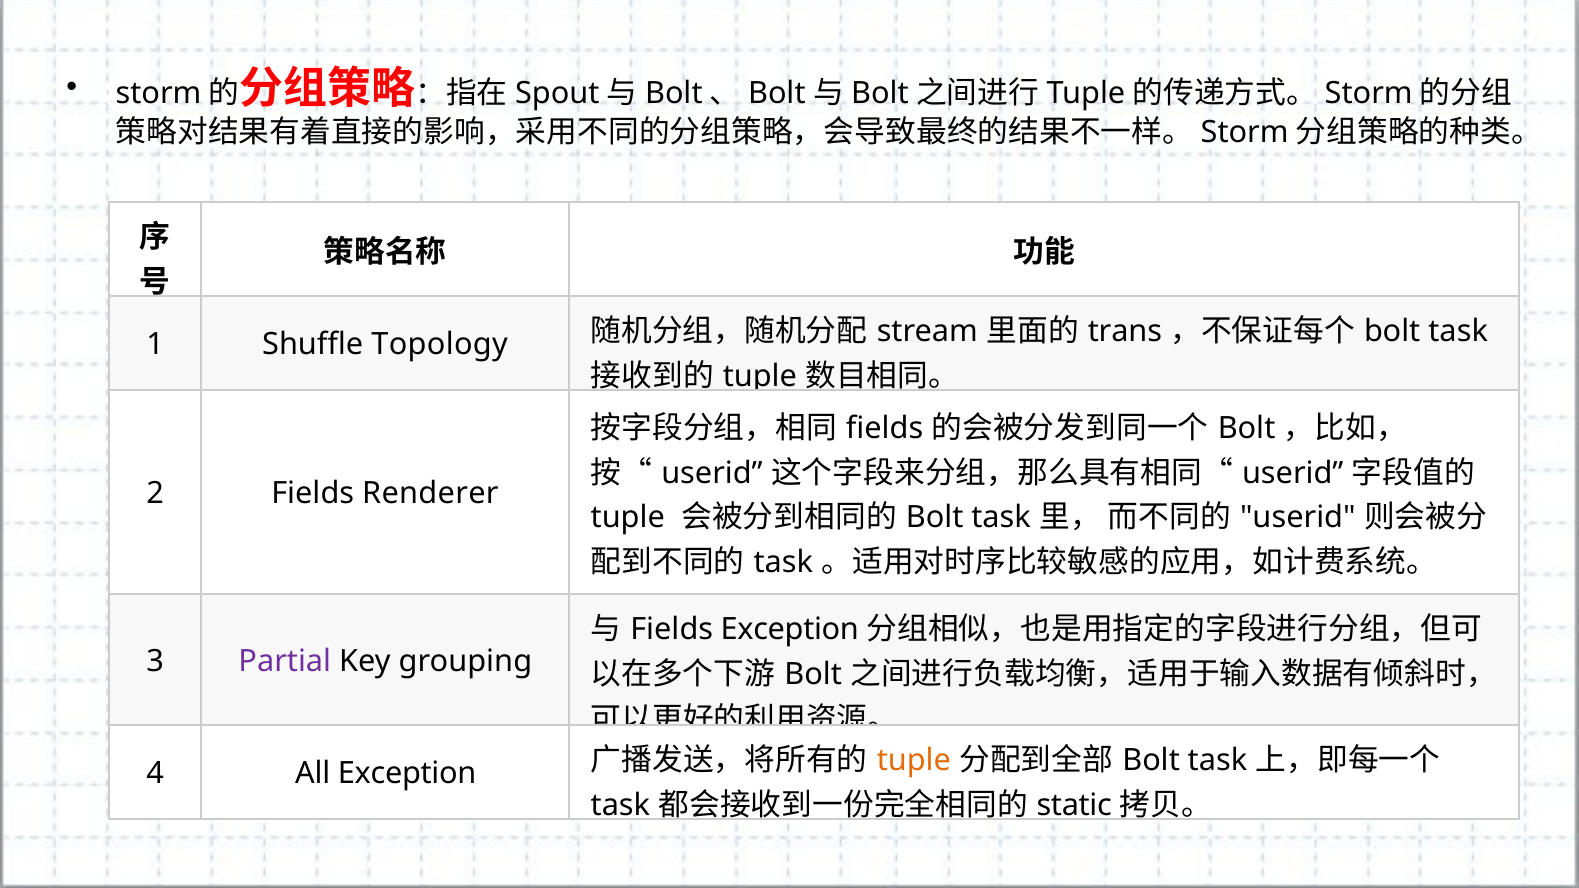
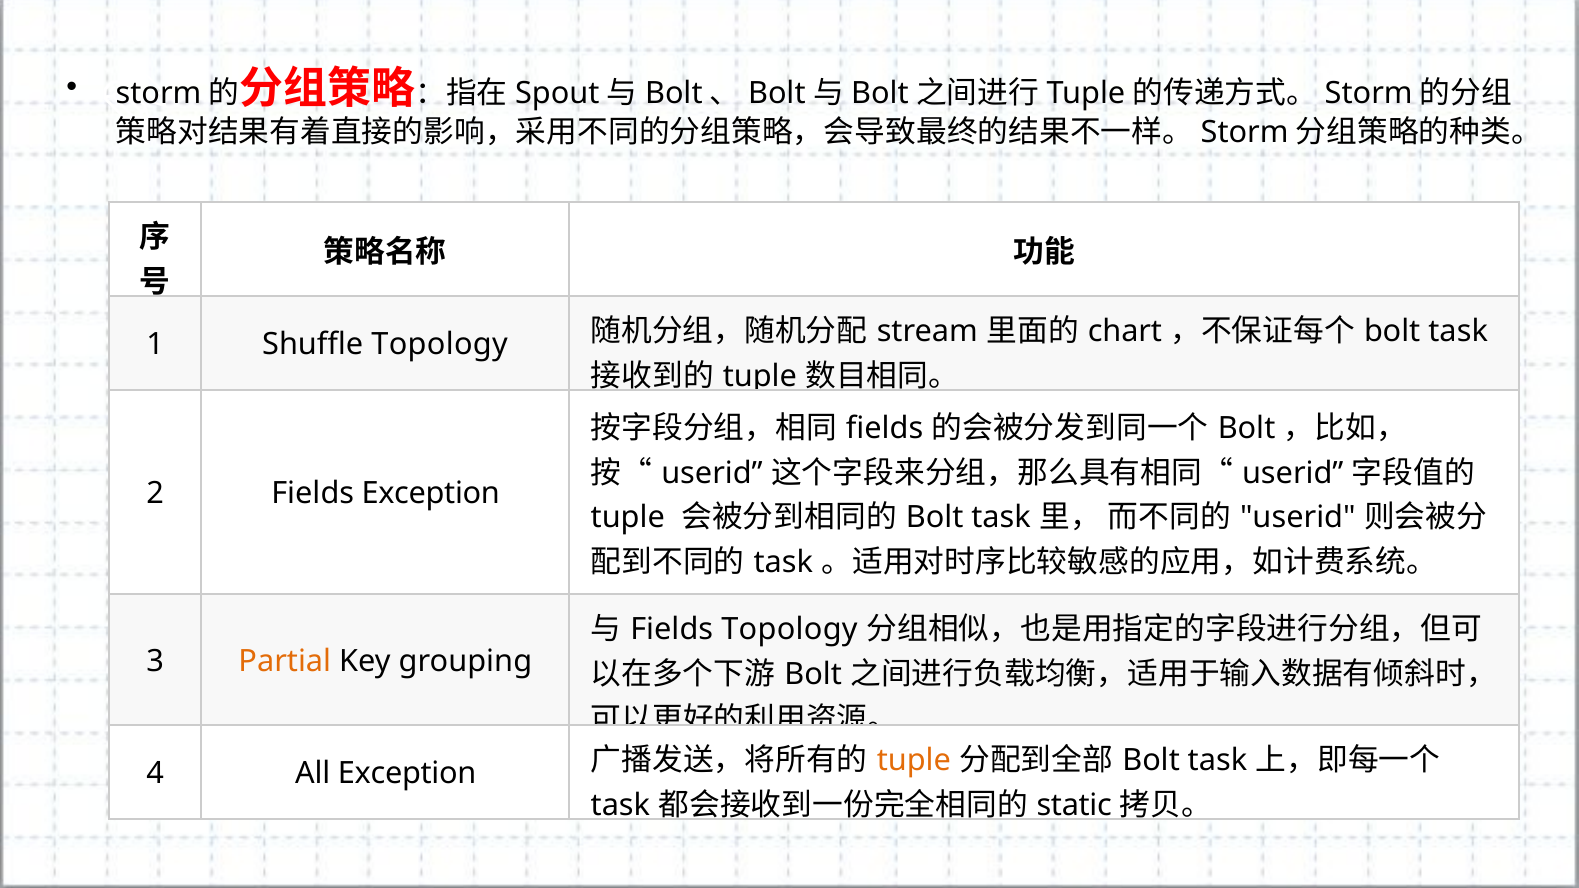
trans: trans -> chart
Fields Renderer: Renderer -> Exception
Fields Exception: Exception -> Topology
Partial colour: purple -> orange
